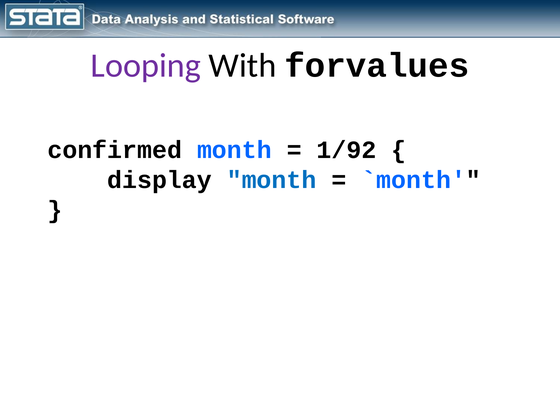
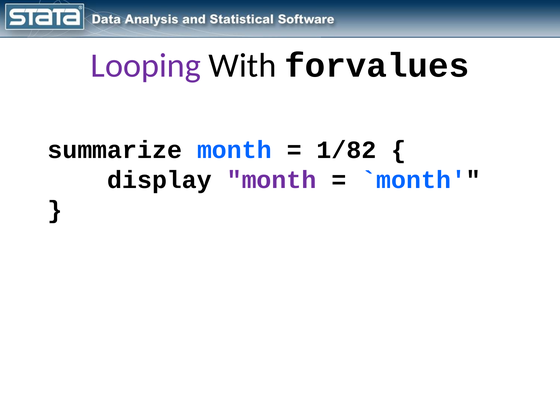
confirmed: confirmed -> summarize
1/92: 1/92 -> 1/82
month at (272, 180) colour: blue -> purple
